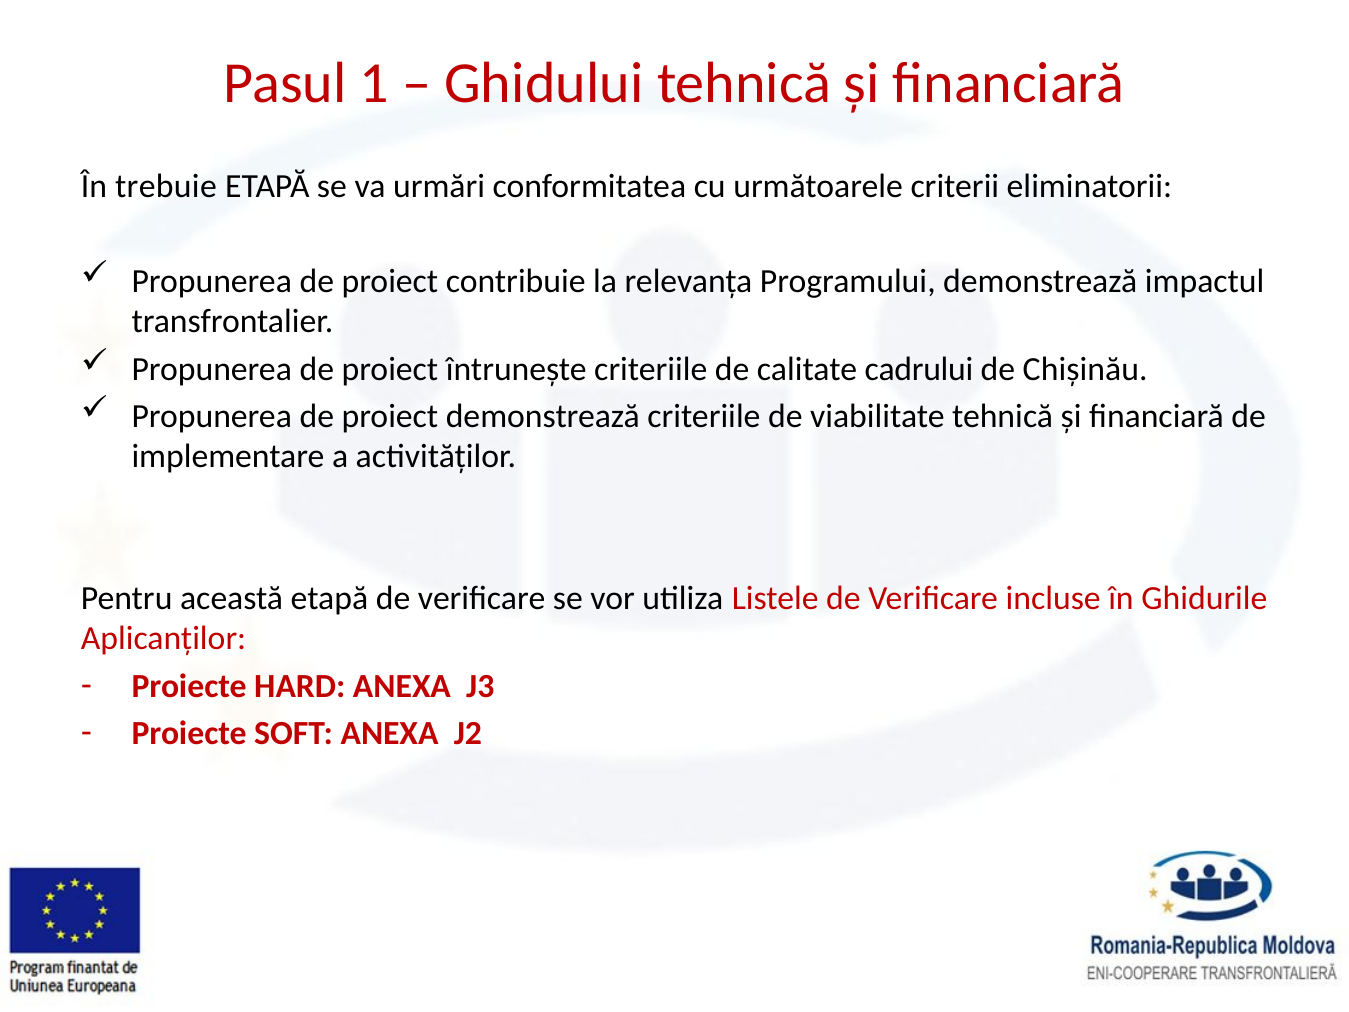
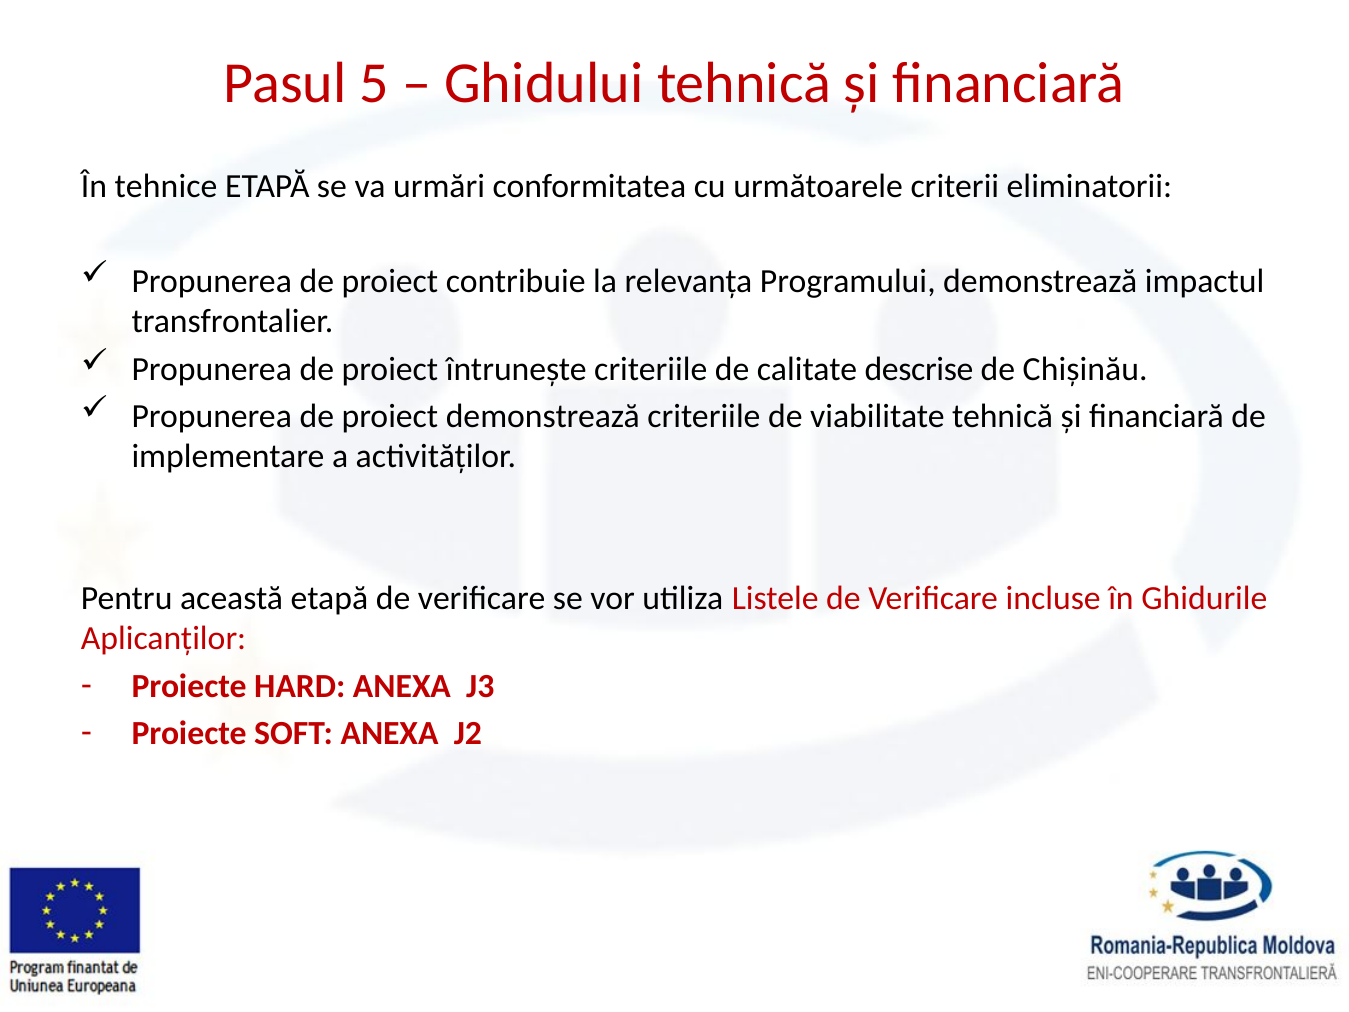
1: 1 -> 5
trebuie: trebuie -> tehnice
cadrului: cadrului -> descrise
